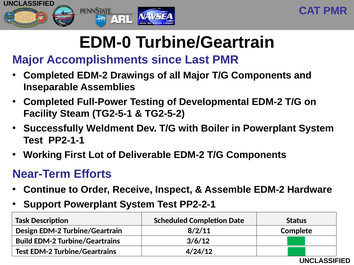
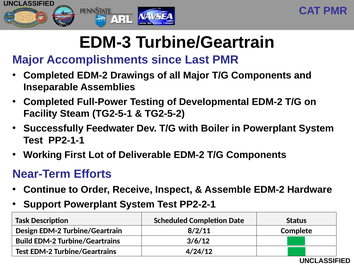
EDM-0: EDM-0 -> EDM-3
Weldment: Weldment -> Feedwater
